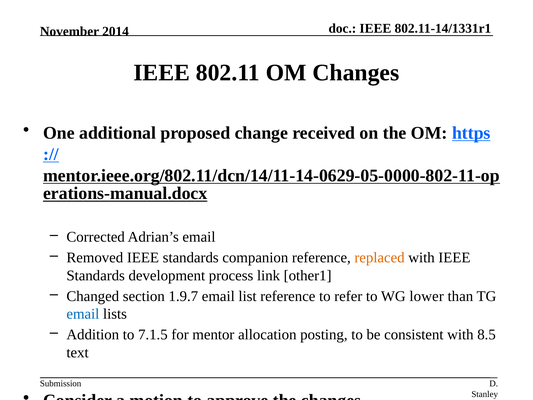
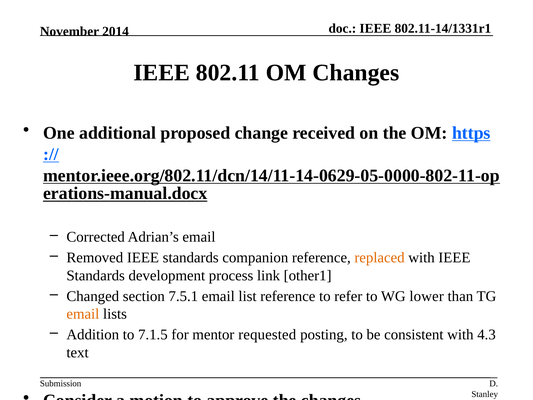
1.9.7: 1.9.7 -> 7.5.1
email at (83, 314) colour: blue -> orange
allocation: allocation -> requested
8.5: 8.5 -> 4.3
